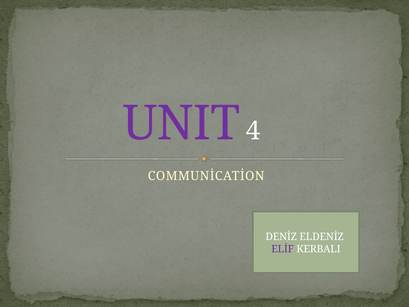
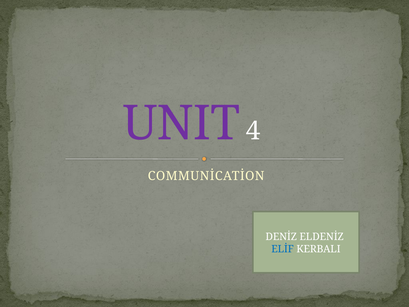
ELİF colour: purple -> blue
